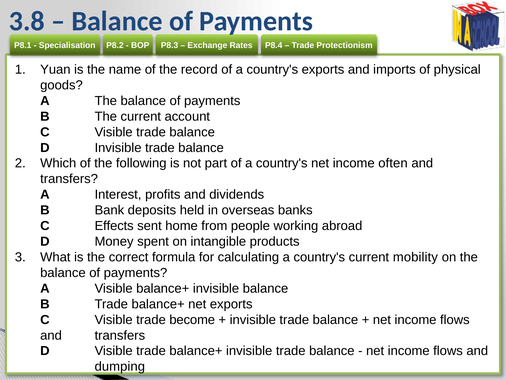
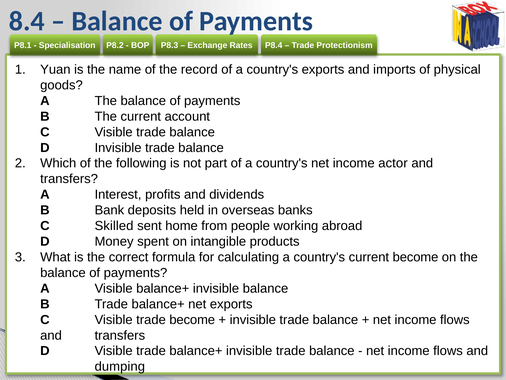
3.8: 3.8 -> 8.4
often: often -> actor
Effects: Effects -> Skilled
current mobility: mobility -> become
